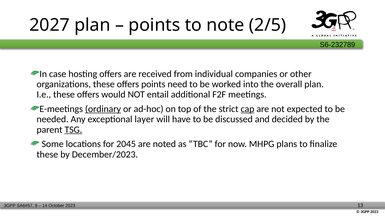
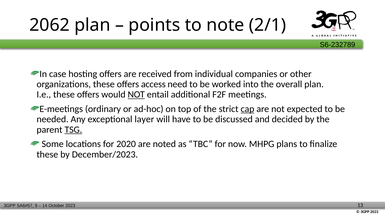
2027: 2027 -> 2062
2/5: 2/5 -> 2/1
offers points: points -> access
NOT at (136, 95) underline: none -> present
ordinary underline: present -> none
2045: 2045 -> 2020
